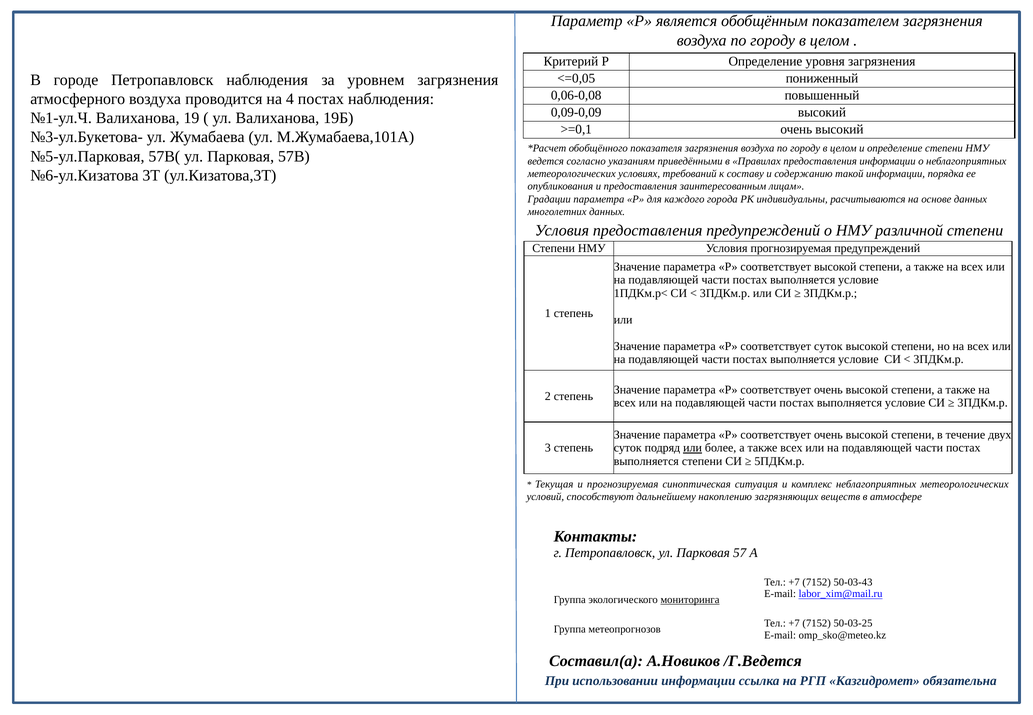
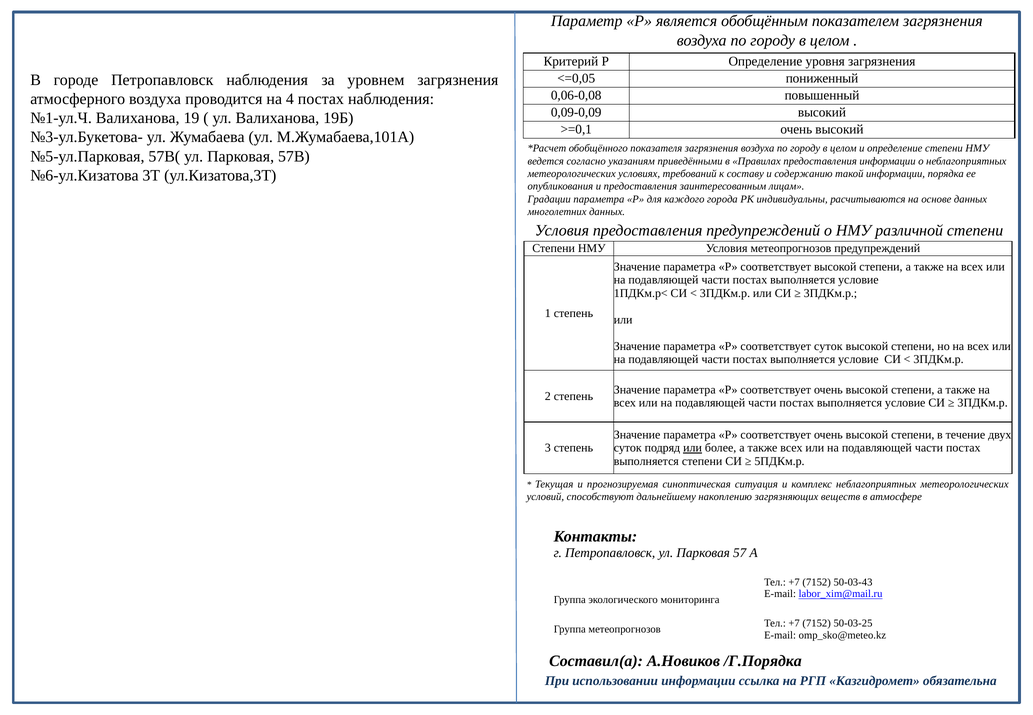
Условия прогнозируемая: прогнозируемая -> метеопрогнозов
мониторинга underline: present -> none
/Г.Ведется: /Г.Ведется -> /Г.Порядка
